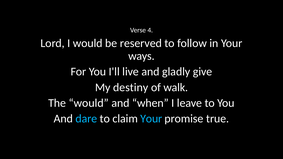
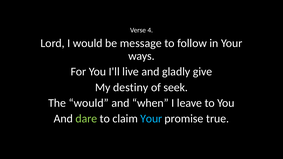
reserved: reserved -> message
walk: walk -> seek
dare colour: light blue -> light green
